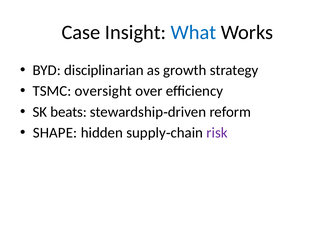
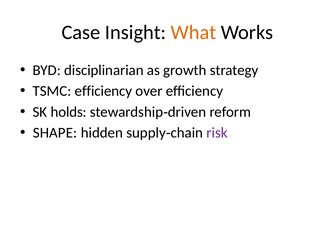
What colour: blue -> orange
TSMC oversight: oversight -> efficiency
beats: beats -> holds
